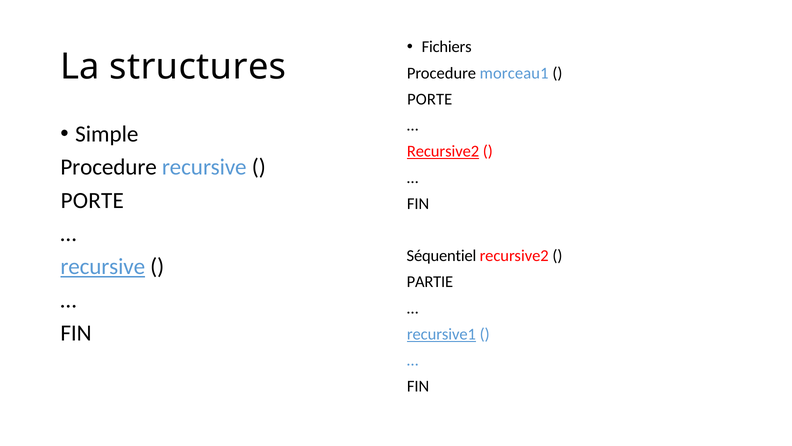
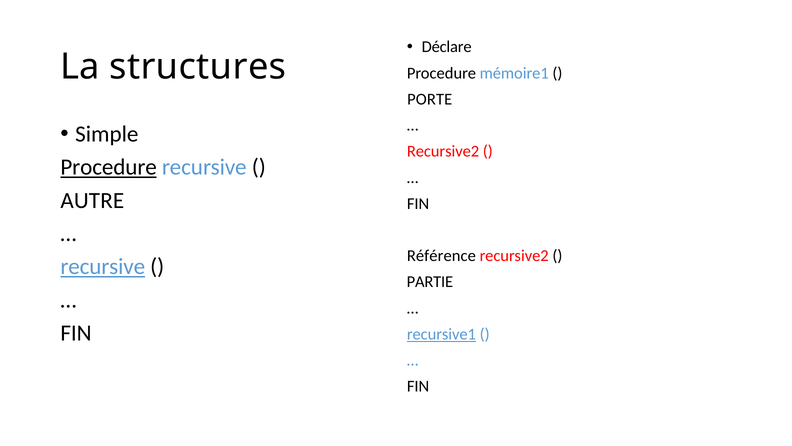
Fichiers: Fichiers -> Déclare
morceau1: morceau1 -> mémoire1
Recursive2 at (443, 151) underline: present -> none
Procedure at (109, 167) underline: none -> present
PORTE at (92, 200): PORTE -> AUTRE
Séquentiel: Séquentiel -> Référence
